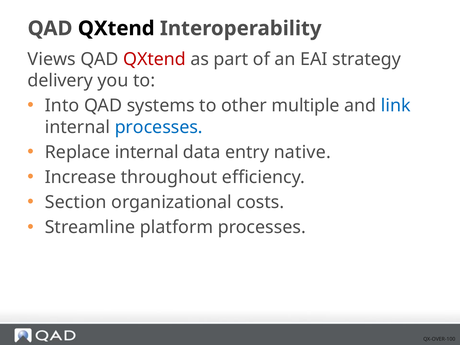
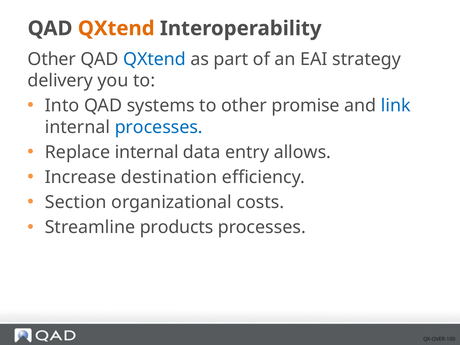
QXtend at (116, 28) colour: black -> orange
Views at (52, 59): Views -> Other
QXtend at (154, 59) colour: red -> blue
multiple: multiple -> promise
native: native -> allows
throughout: throughout -> destination
platform: platform -> products
